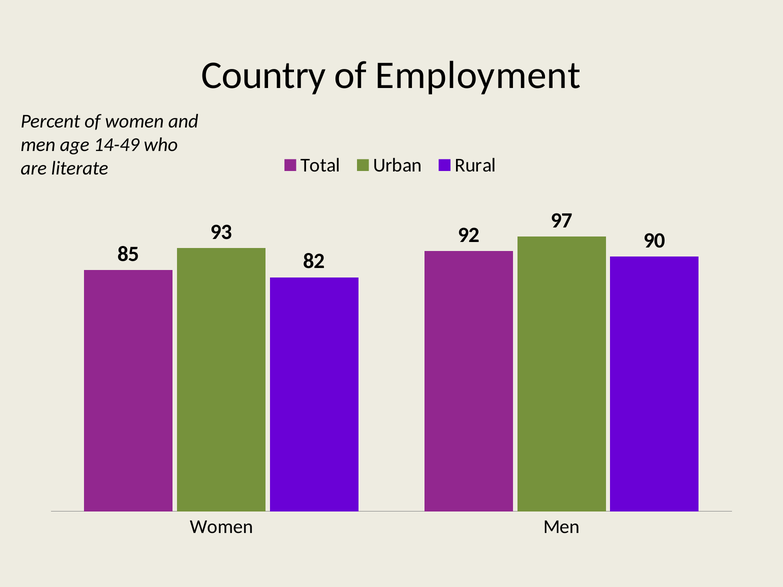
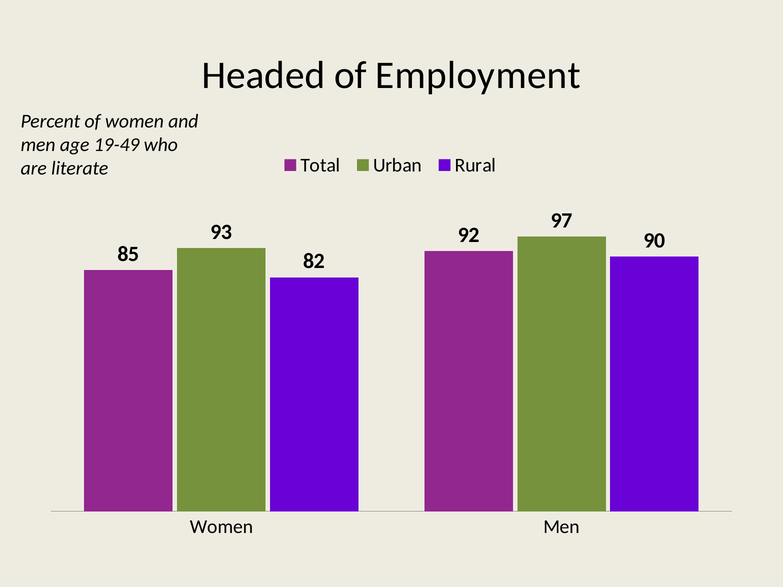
Country: Country -> Headed
14-49: 14-49 -> 19-49
